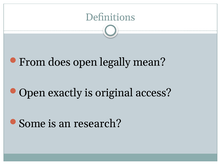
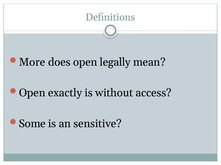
From: From -> More
original: original -> without
research: research -> sensitive
